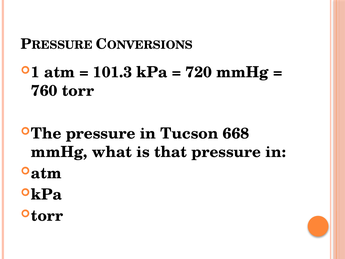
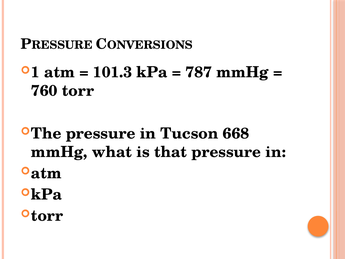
720: 720 -> 787
